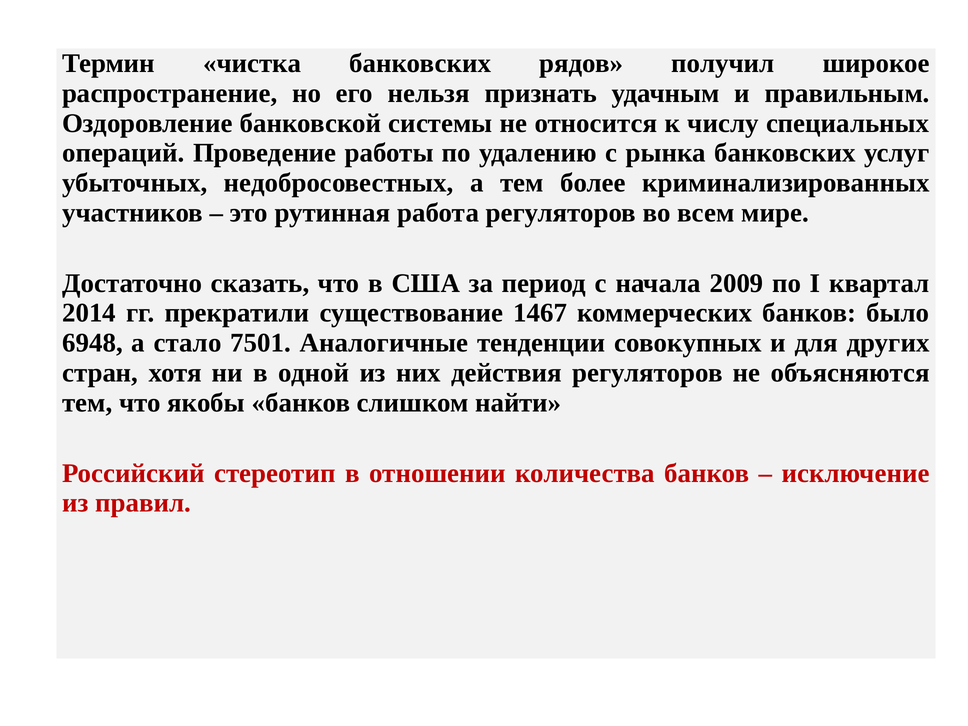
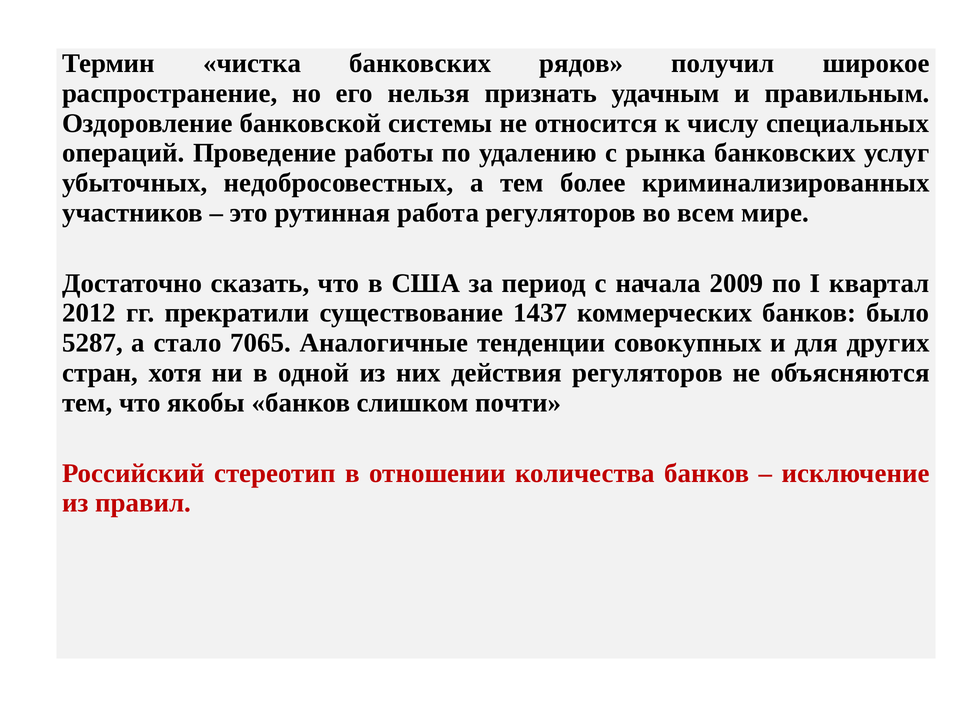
2014: 2014 -> 2012
1467: 1467 -> 1437
6948: 6948 -> 5287
7501: 7501 -> 7065
найти: найти -> почти
